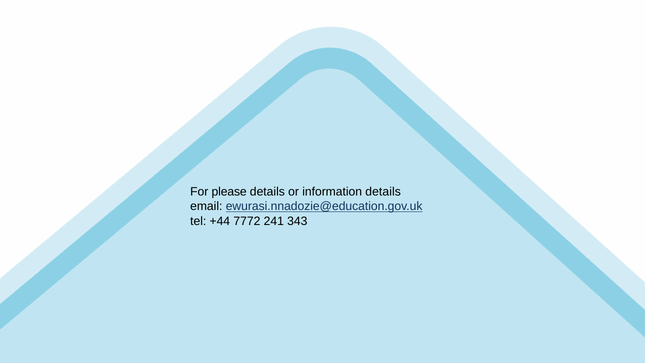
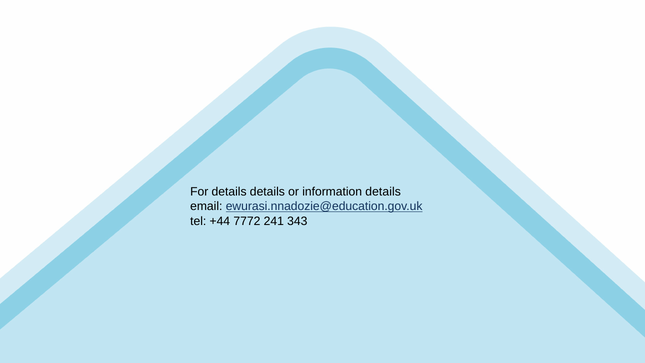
For please: please -> details
